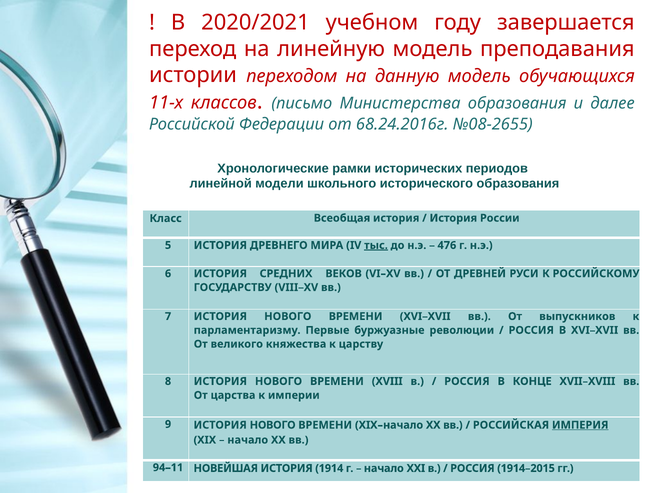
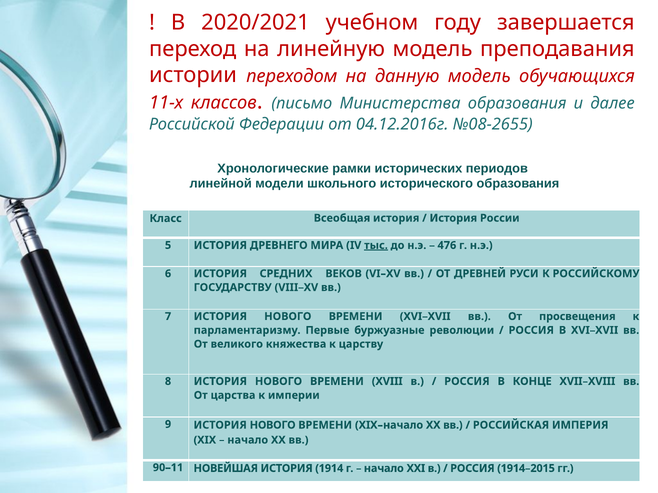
68.24.2016г: 68.24.2016г -> 04.12.2016г
выпускников: выпускников -> просвещения
ИМПЕРИЯ underline: present -> none
94–11: 94–11 -> 90–11
